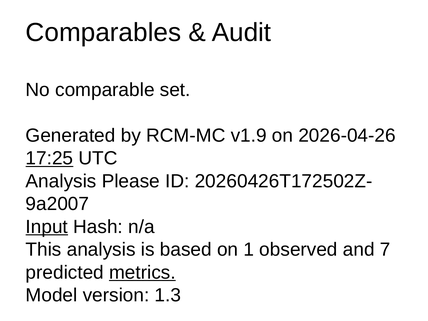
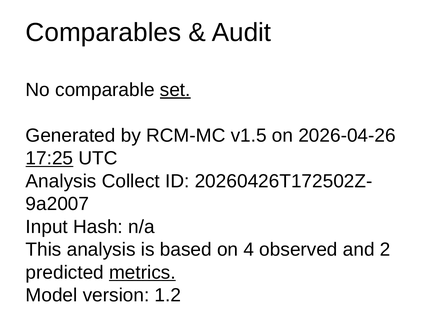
set underline: none -> present
v1.9: v1.9 -> v1.5
Please: Please -> Collect
Input underline: present -> none
1: 1 -> 4
7: 7 -> 2
1.3: 1.3 -> 1.2
